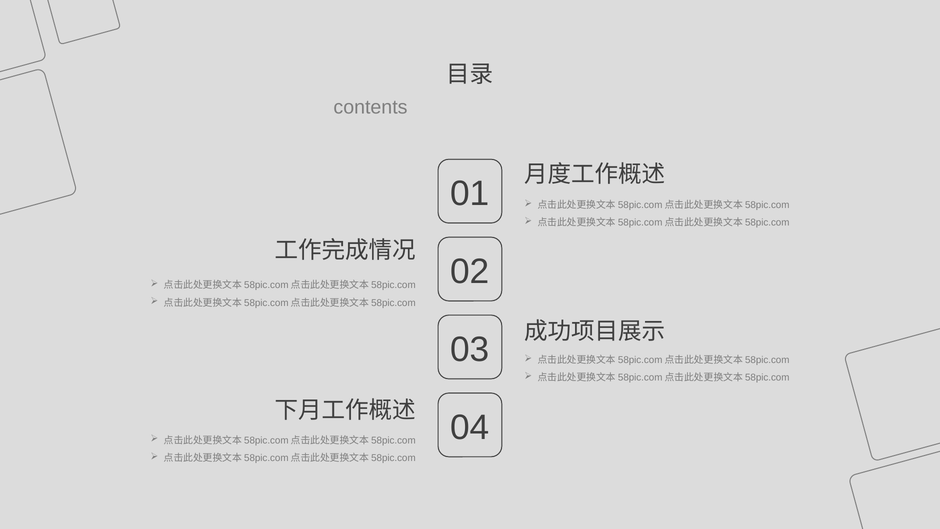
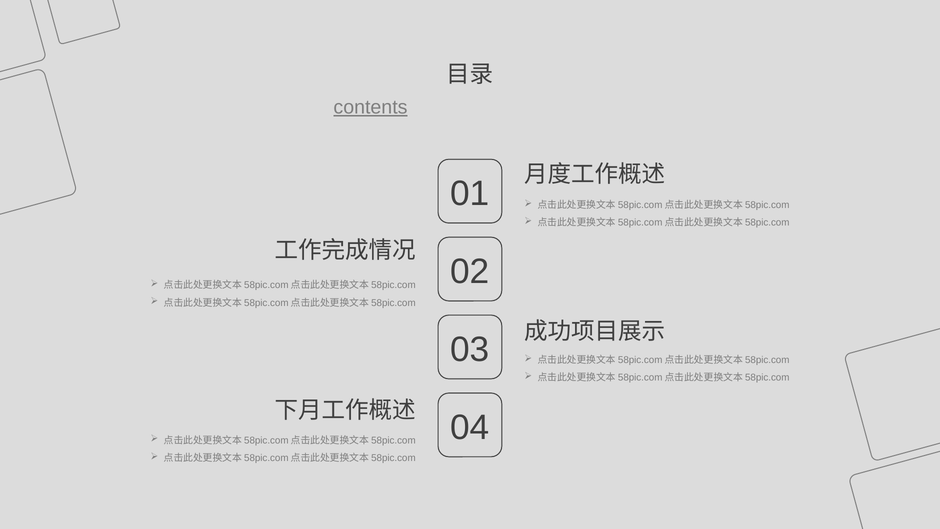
contents underline: none -> present
